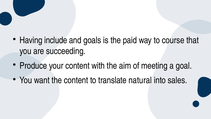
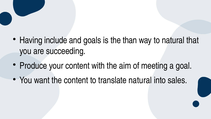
paid: paid -> than
to course: course -> natural
